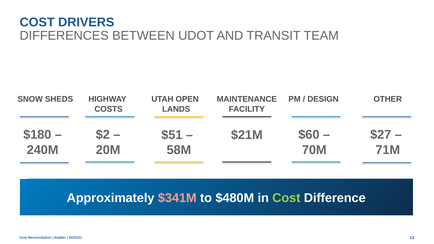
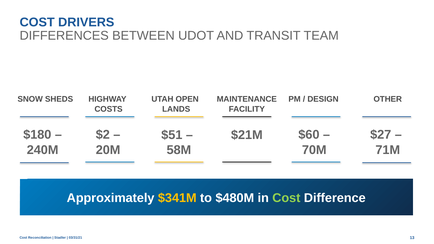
$341M colour: pink -> yellow
